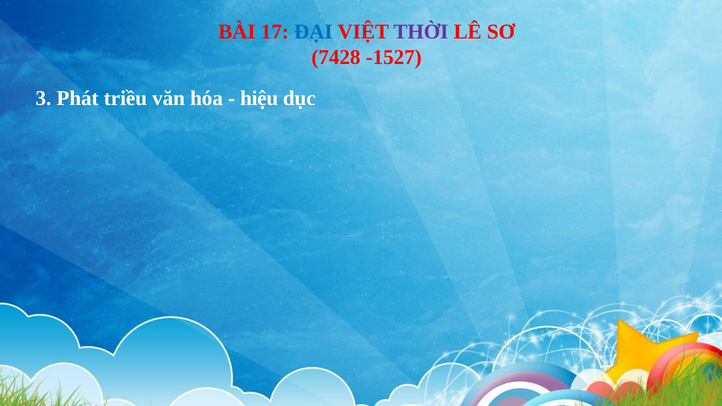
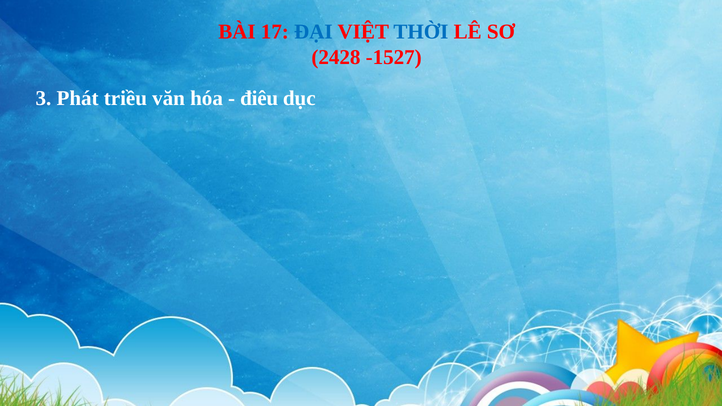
THỜI colour: purple -> blue
7428: 7428 -> 2428
hiệu: hiệu -> điêu
